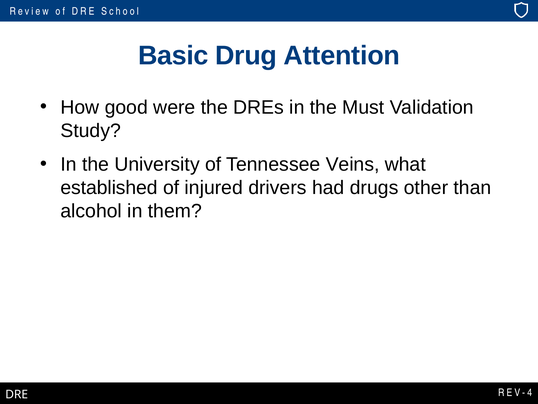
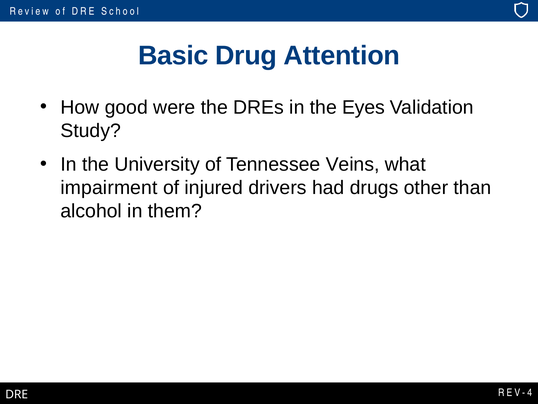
Must: Must -> Eyes
established: established -> impairment
